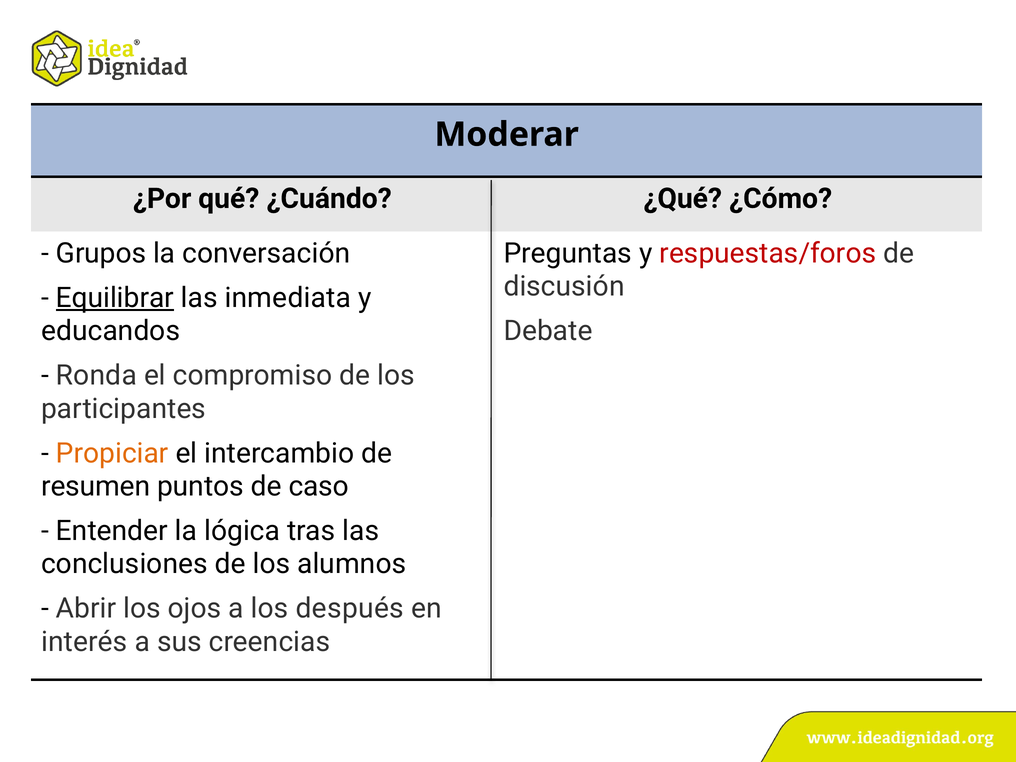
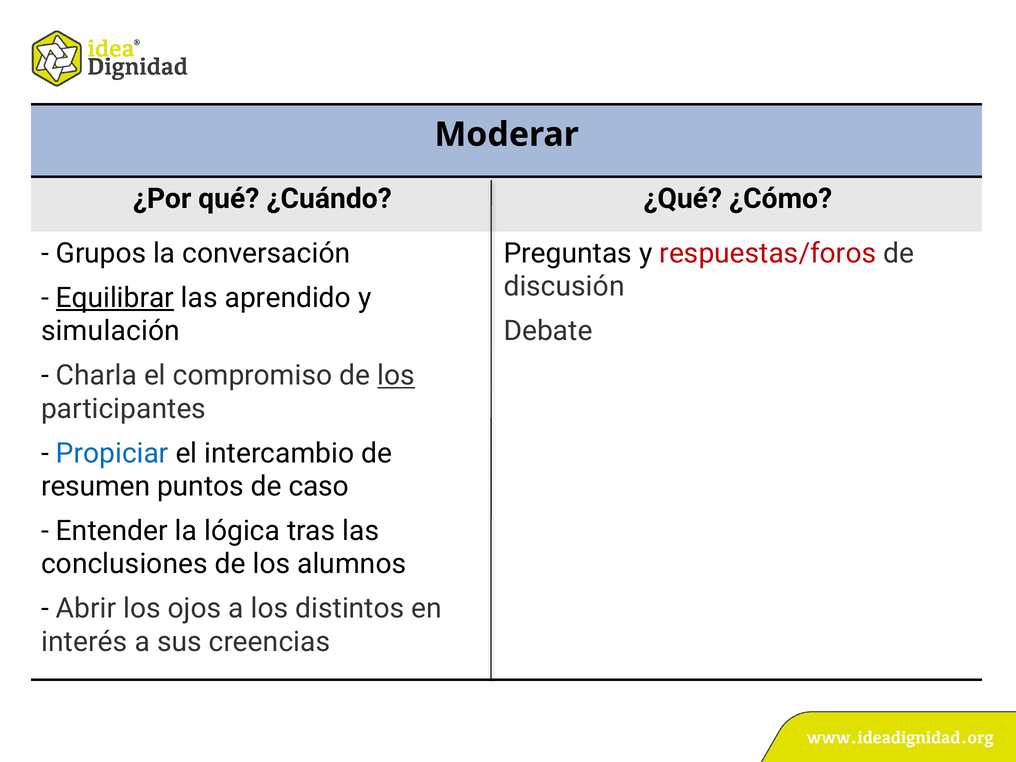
inmediata: inmediata -> aprendido
educandos: educandos -> simulación
Ronda: Ronda -> Charla
los at (396, 376) underline: none -> present
Propiciar colour: orange -> blue
después: después -> distintos
